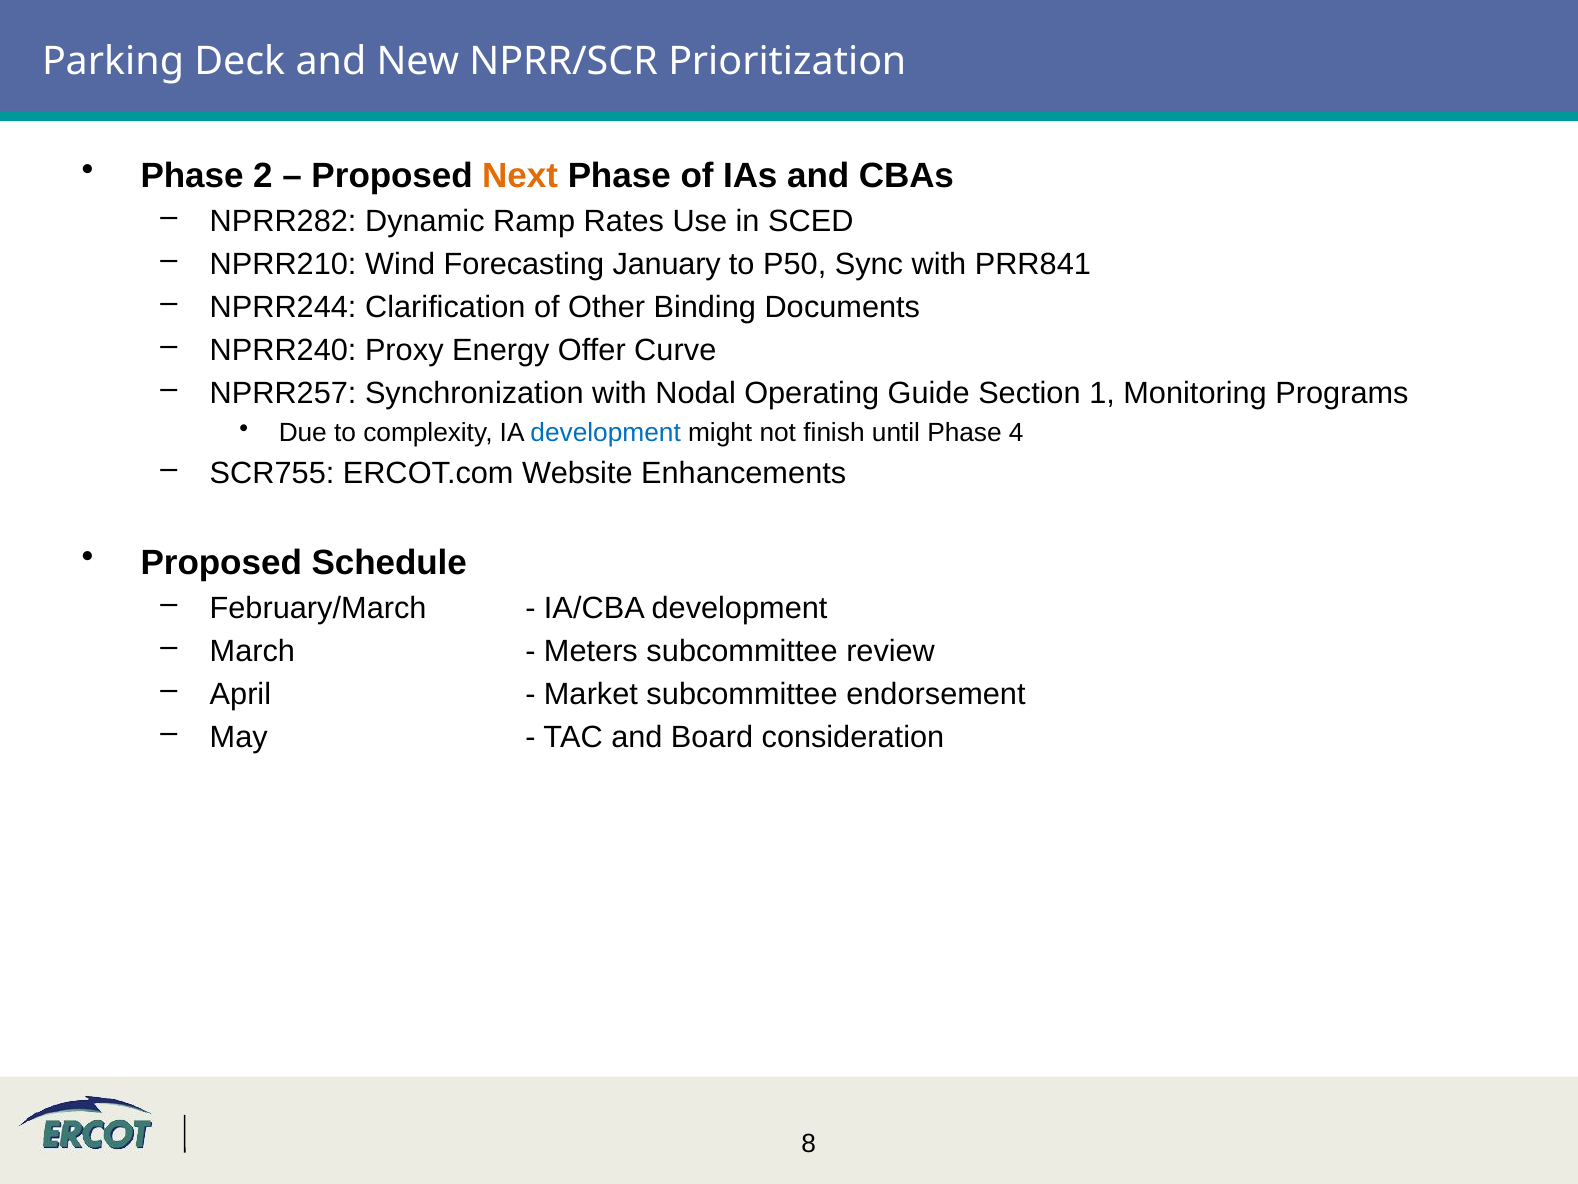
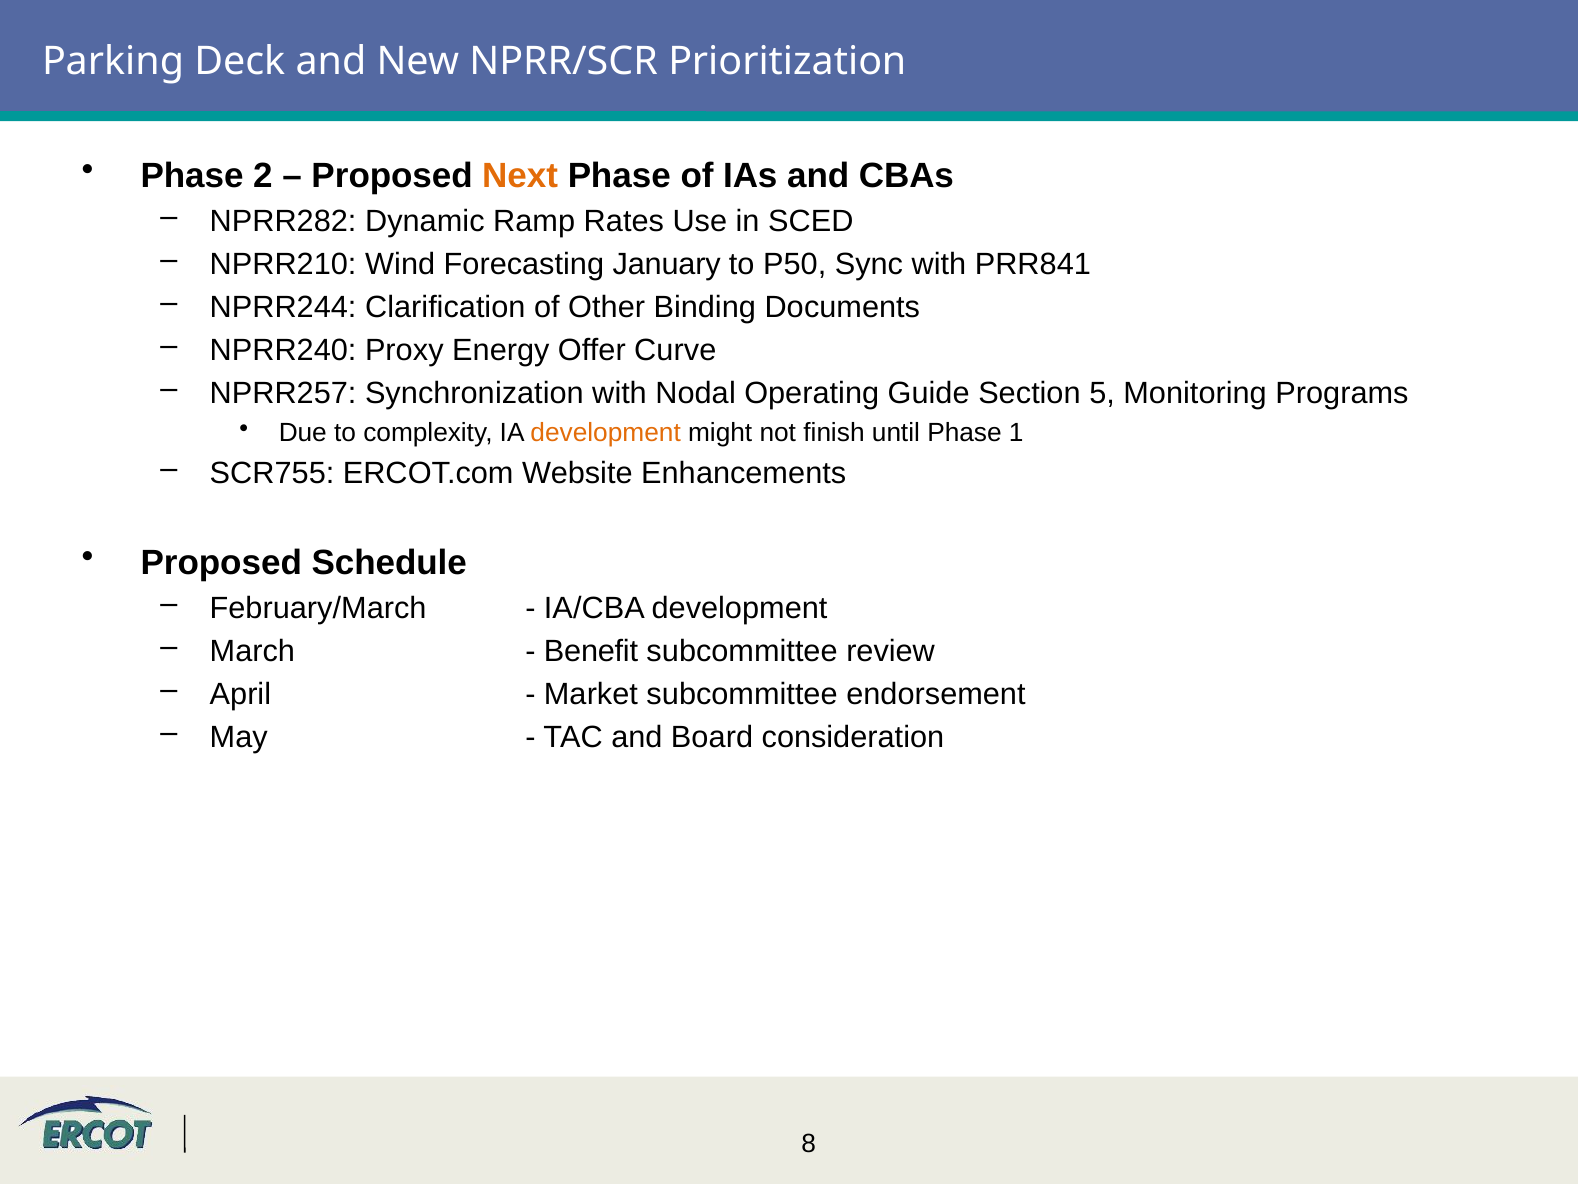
1: 1 -> 5
development at (606, 432) colour: blue -> orange
4: 4 -> 1
Meters: Meters -> Benefit
